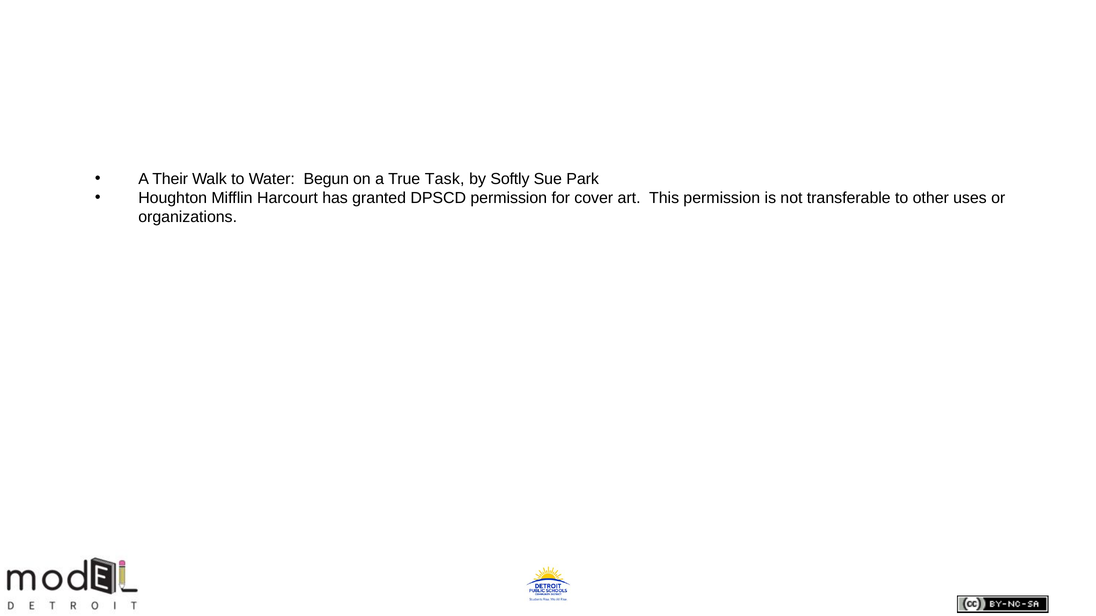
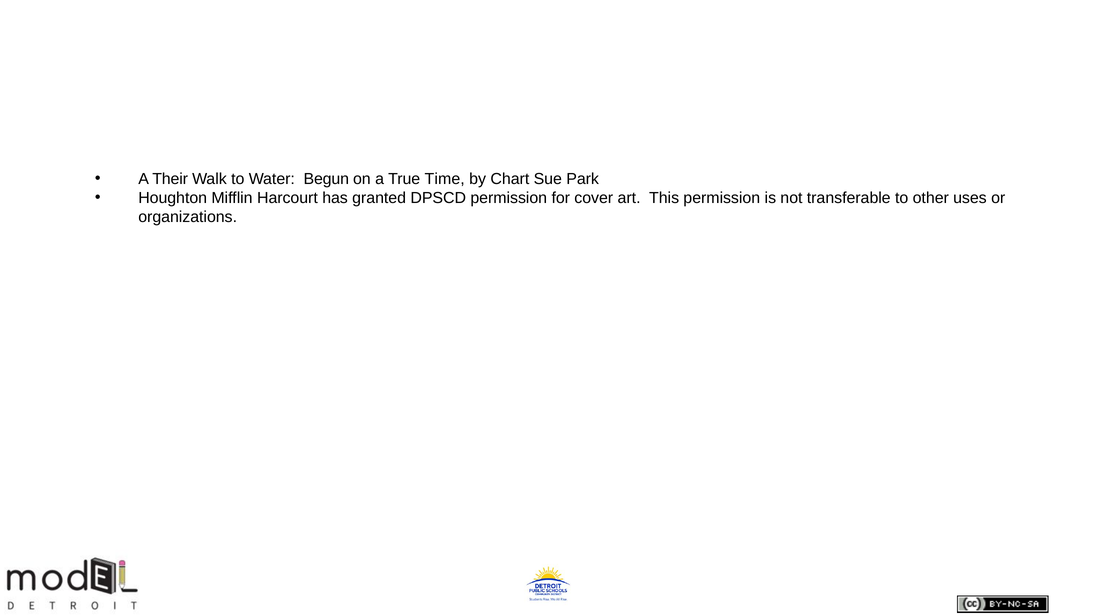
Task: Task -> Time
Softly: Softly -> Chart
